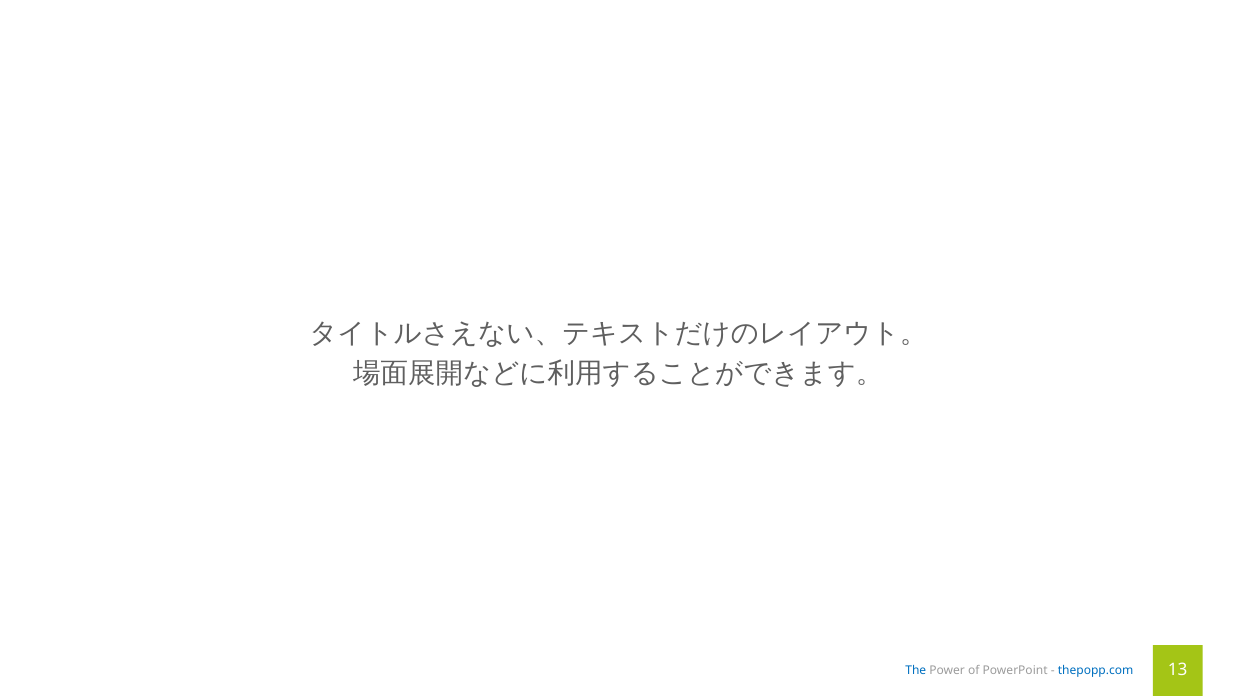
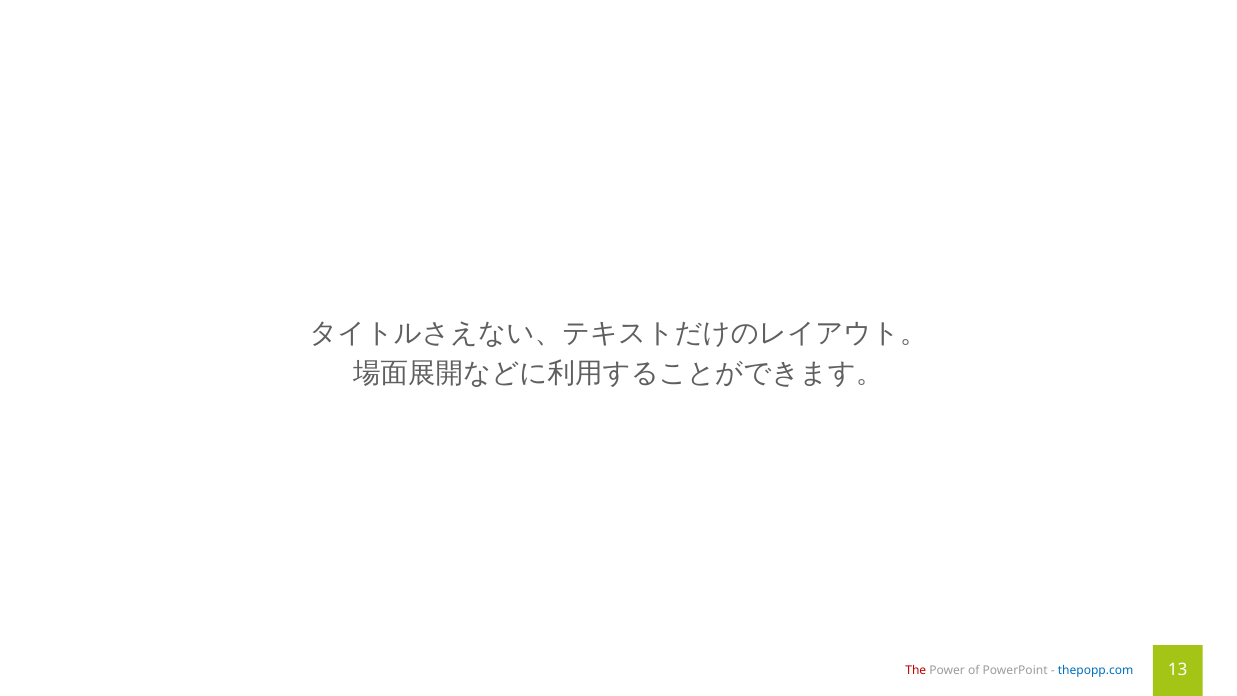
The colour: blue -> red
